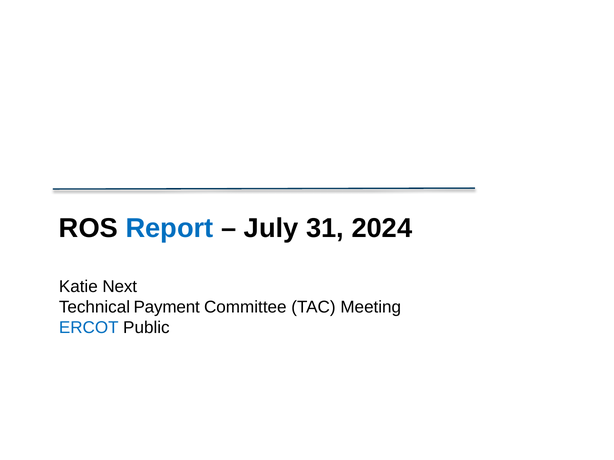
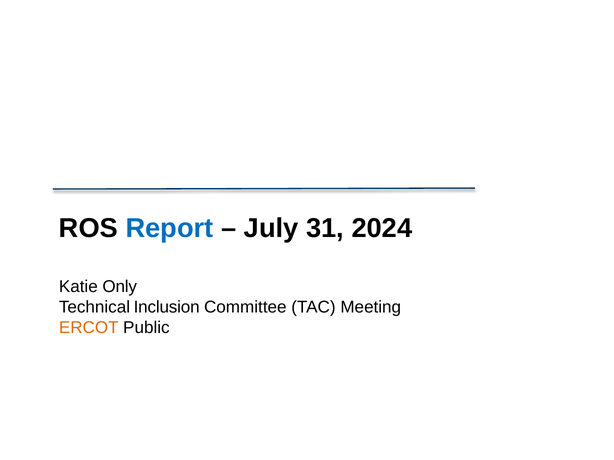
Next: Next -> Only
Payment: Payment -> Inclusion
ERCOT colour: blue -> orange
